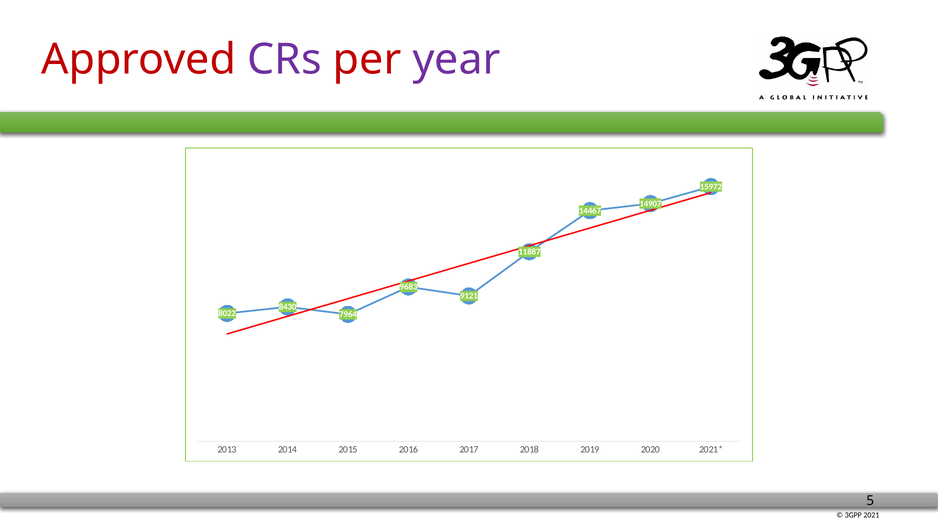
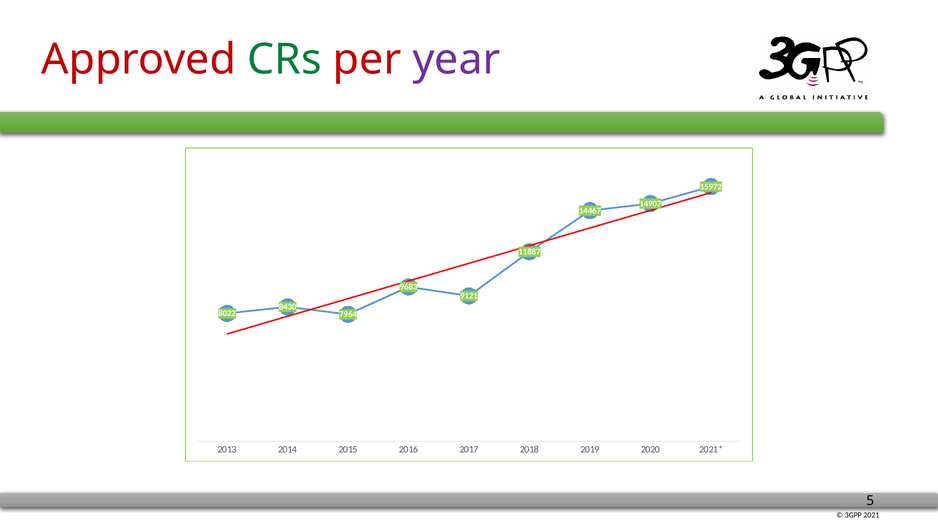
CRs colour: purple -> green
